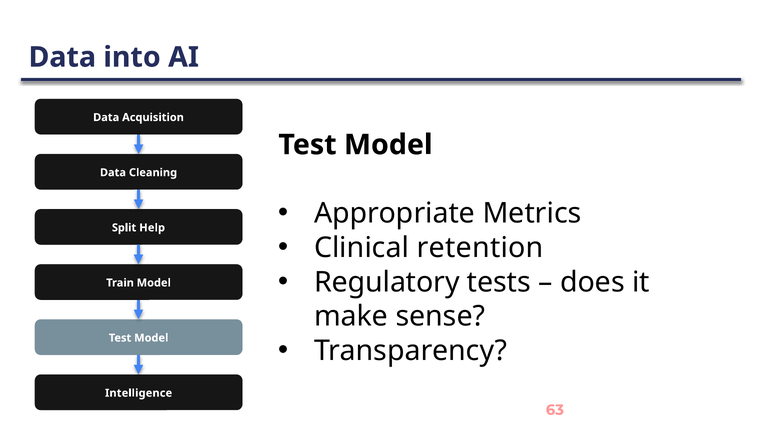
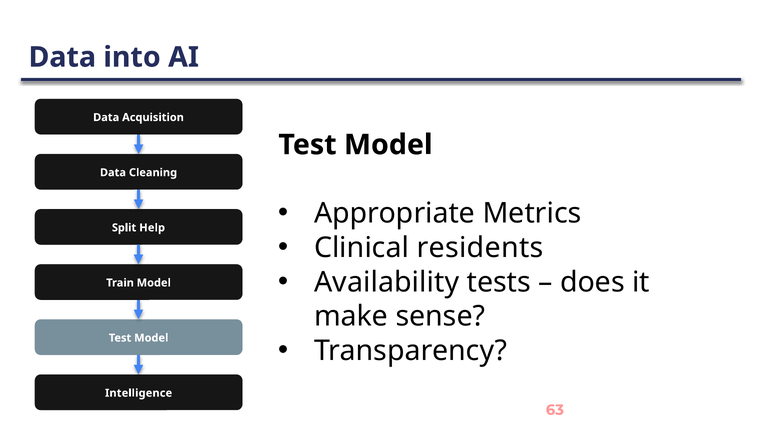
retention: retention -> residents
Regulatory: Regulatory -> Availability
